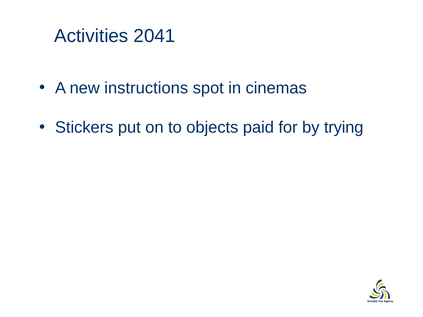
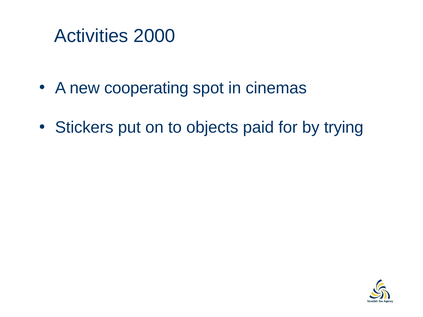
2041: 2041 -> 2000
instructions: instructions -> cooperating
